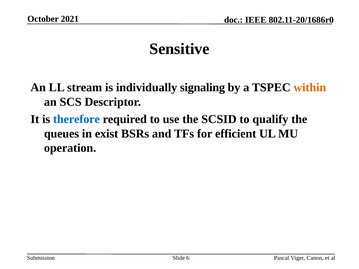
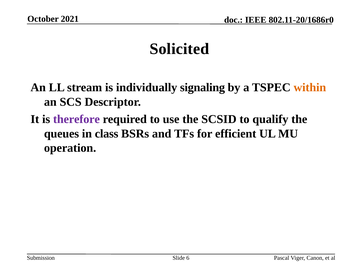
Sensitive: Sensitive -> Solicited
therefore colour: blue -> purple
exist: exist -> class
